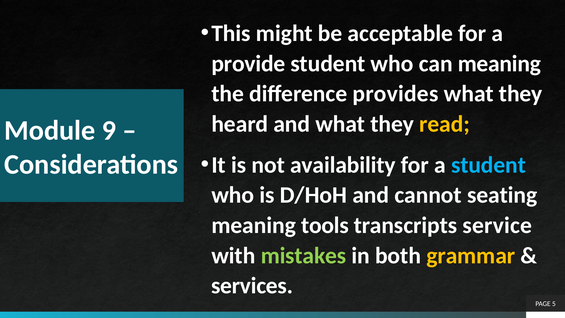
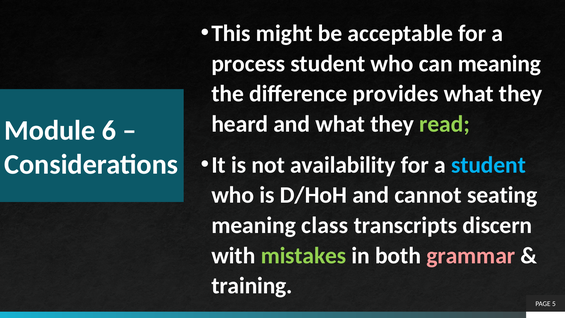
provide: provide -> process
read colour: yellow -> light green
9: 9 -> 6
tools: tools -> class
service: service -> discern
grammar colour: yellow -> pink
services: services -> training
